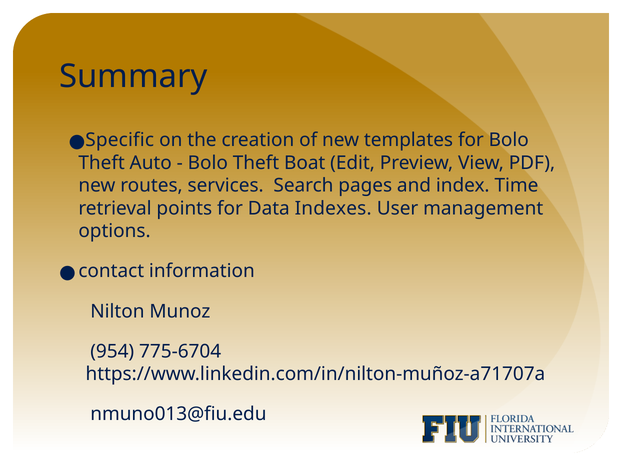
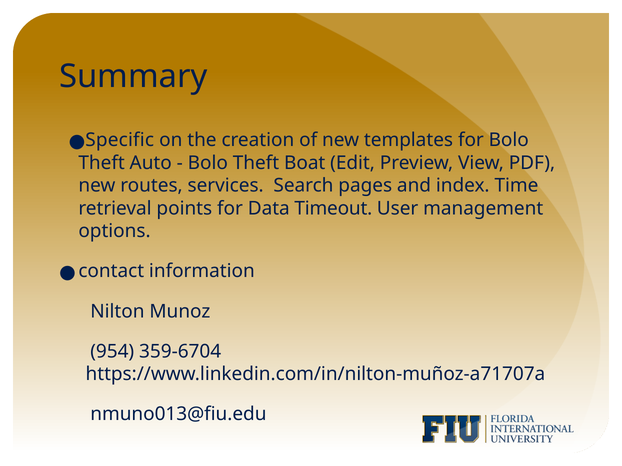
Indexes: Indexes -> Timeout
775-6704: 775-6704 -> 359-6704
